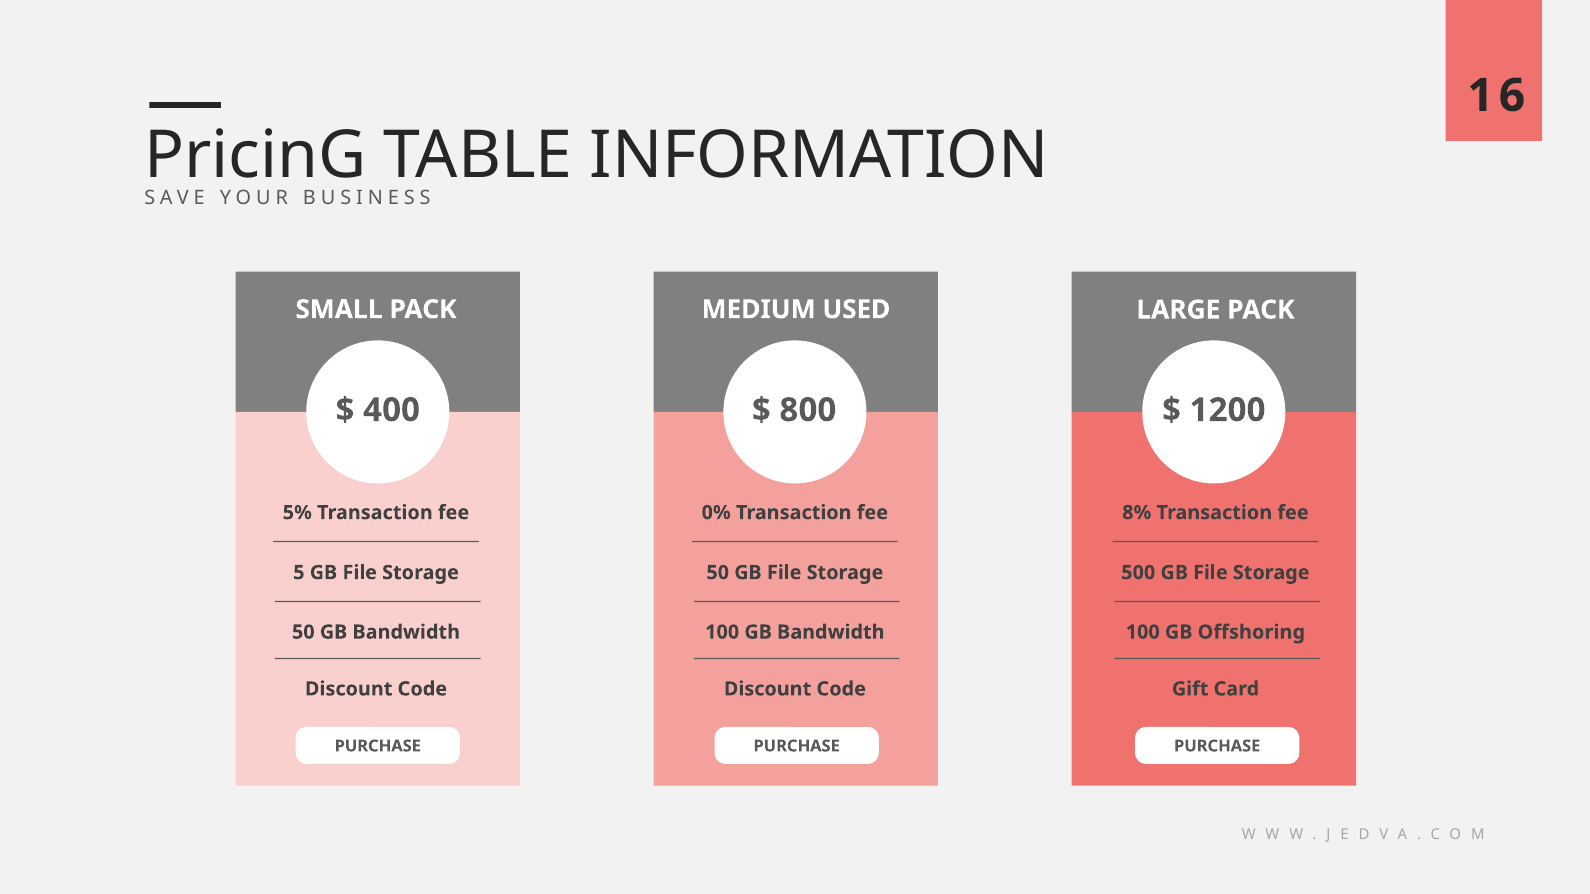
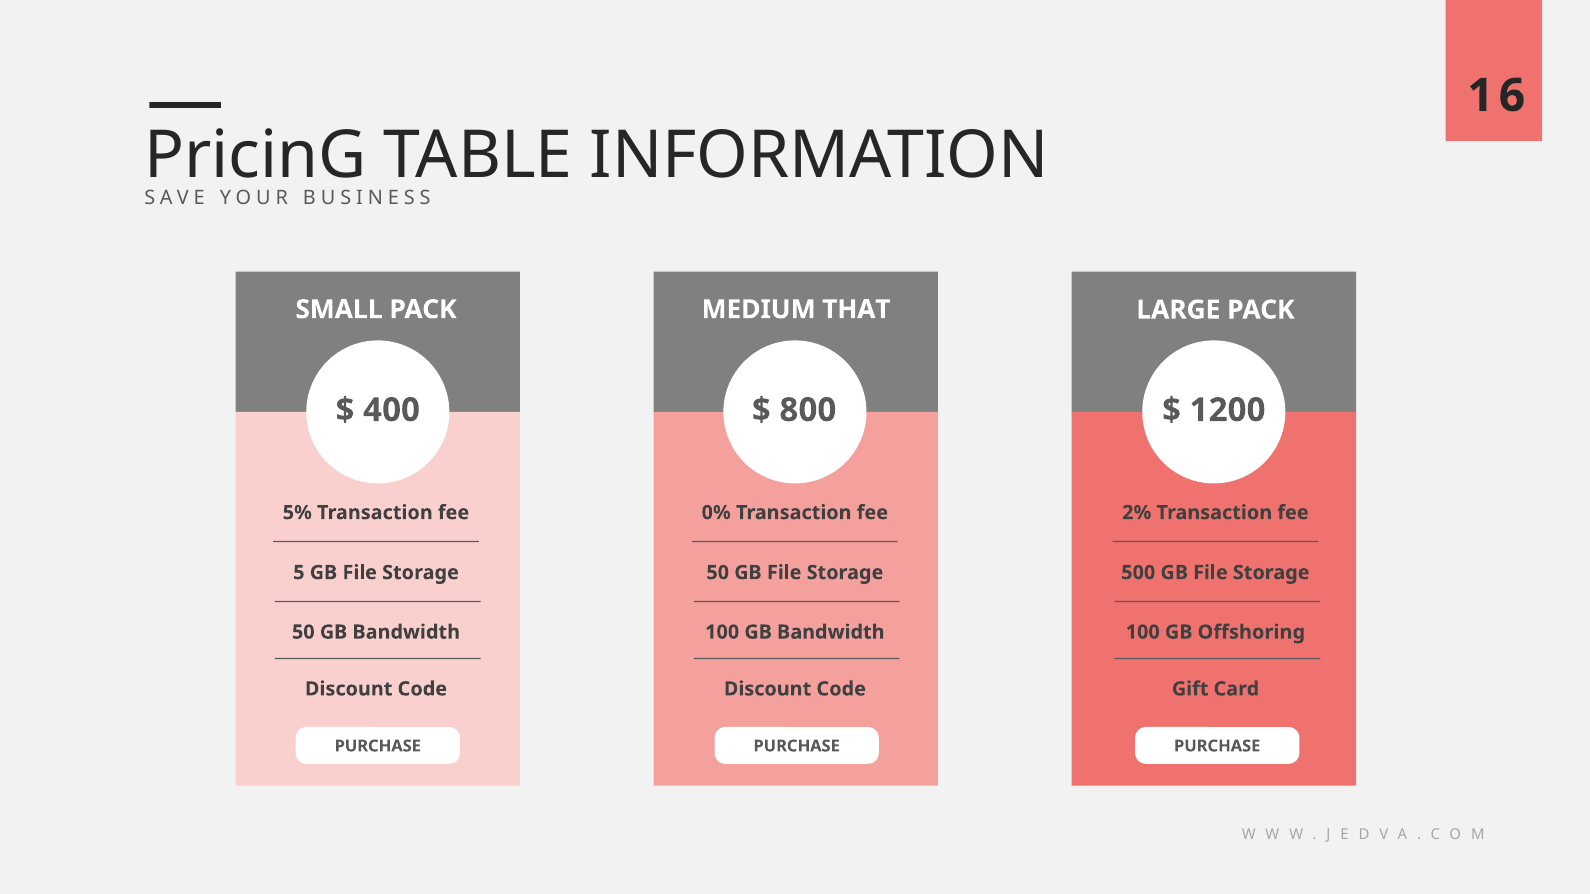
USED: USED -> THAT
8%: 8% -> 2%
